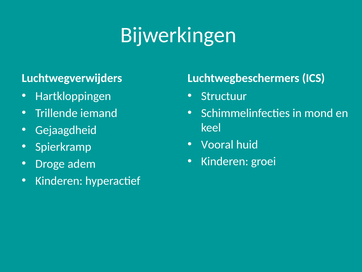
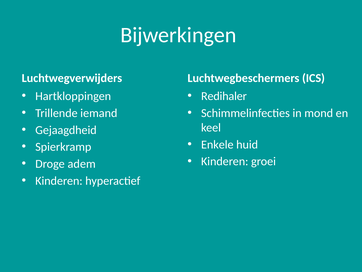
Structuur: Structuur -> Redihaler
Vooral: Vooral -> Enkele
